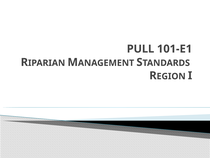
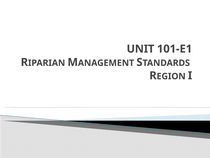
PULL: PULL -> UNIT
